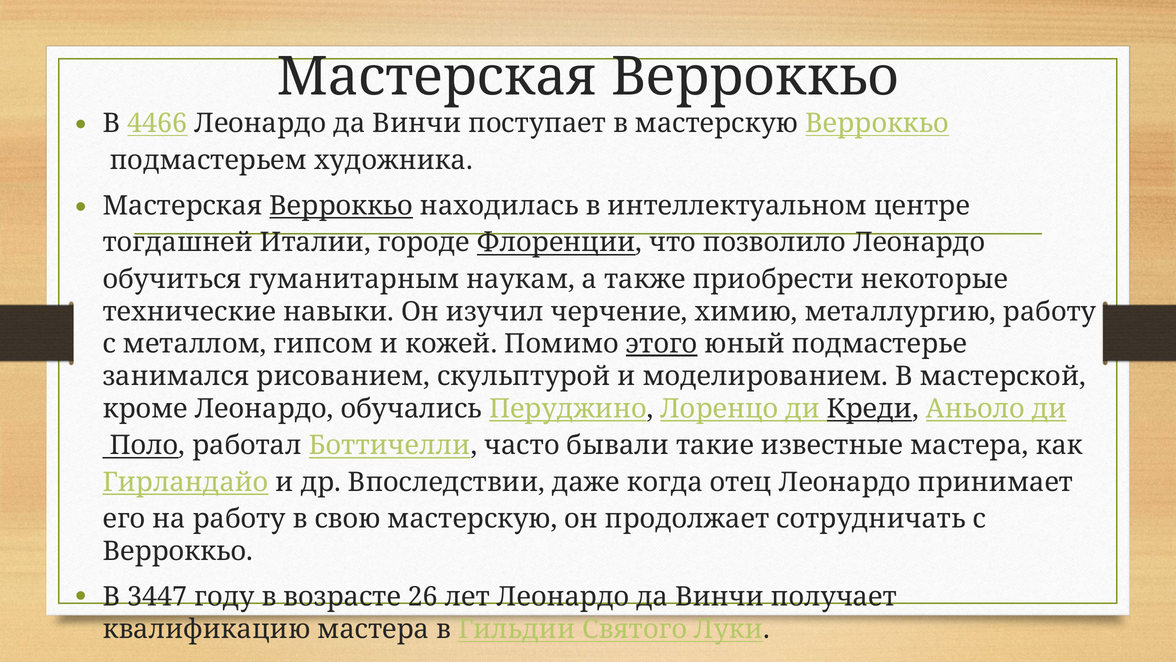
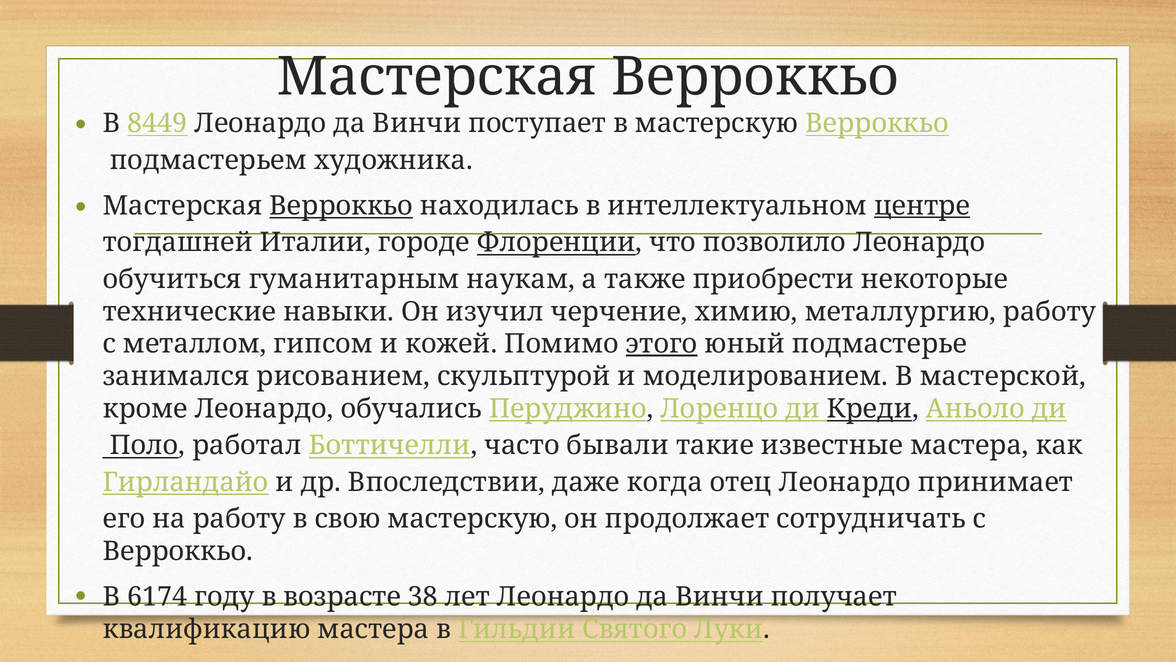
4466: 4466 -> 8449
центре underline: none -> present
3447: 3447 -> 6174
26: 26 -> 38
